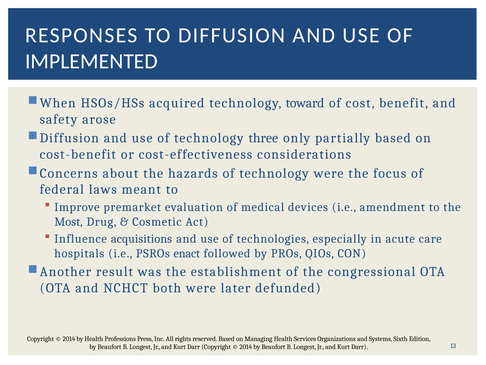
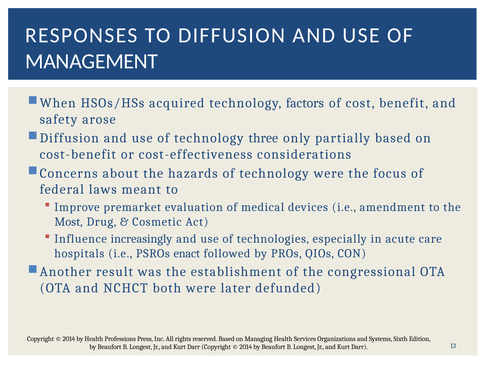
IMPLEMENTED: IMPLEMENTED -> MANAGEMENT
toward: toward -> factors
acquisitions: acquisitions -> increasingly
